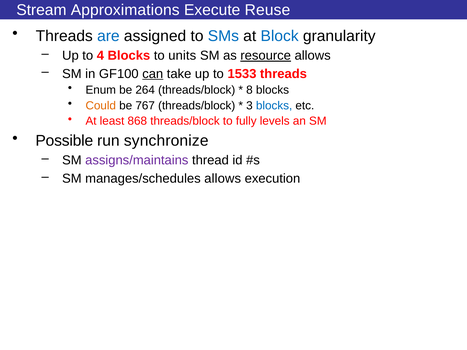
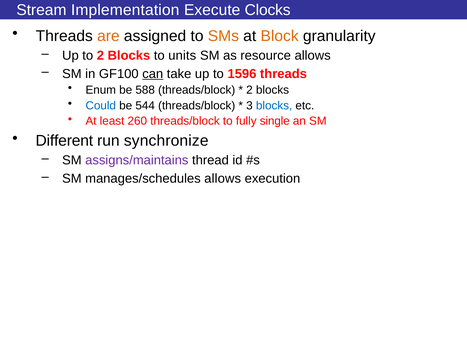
Approximations: Approximations -> Implementation
Reuse: Reuse -> Clocks
are colour: blue -> orange
SMs colour: blue -> orange
Block colour: blue -> orange
to 4: 4 -> 2
resource underline: present -> none
1533: 1533 -> 1596
264: 264 -> 588
8 at (249, 90): 8 -> 2
Could colour: orange -> blue
767: 767 -> 544
868: 868 -> 260
levels: levels -> single
Possible: Possible -> Different
